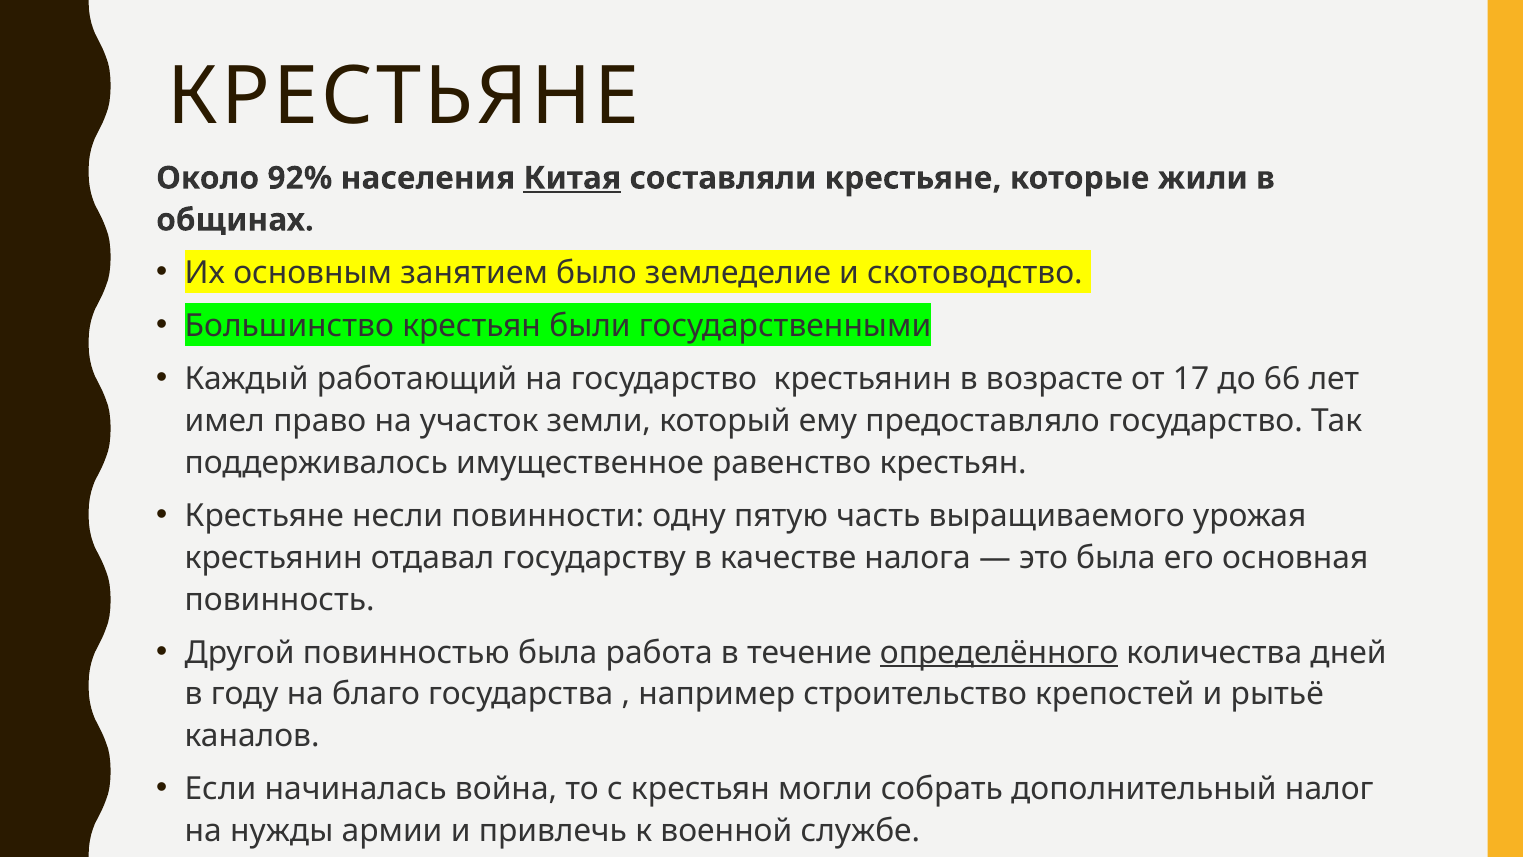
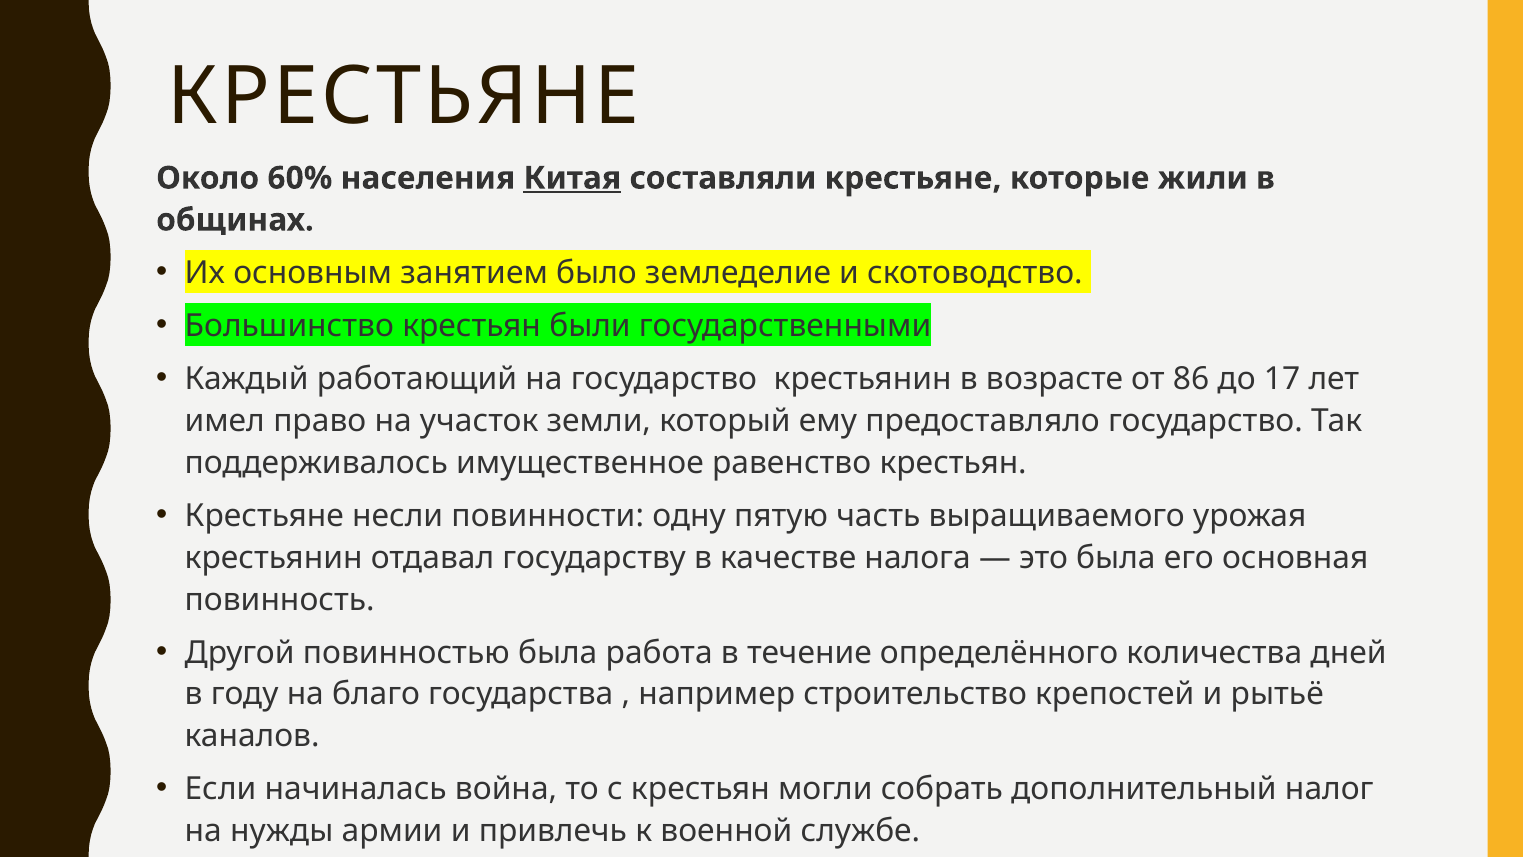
92%: 92% -> 60%
17: 17 -> 86
66: 66 -> 17
определённого underline: present -> none
